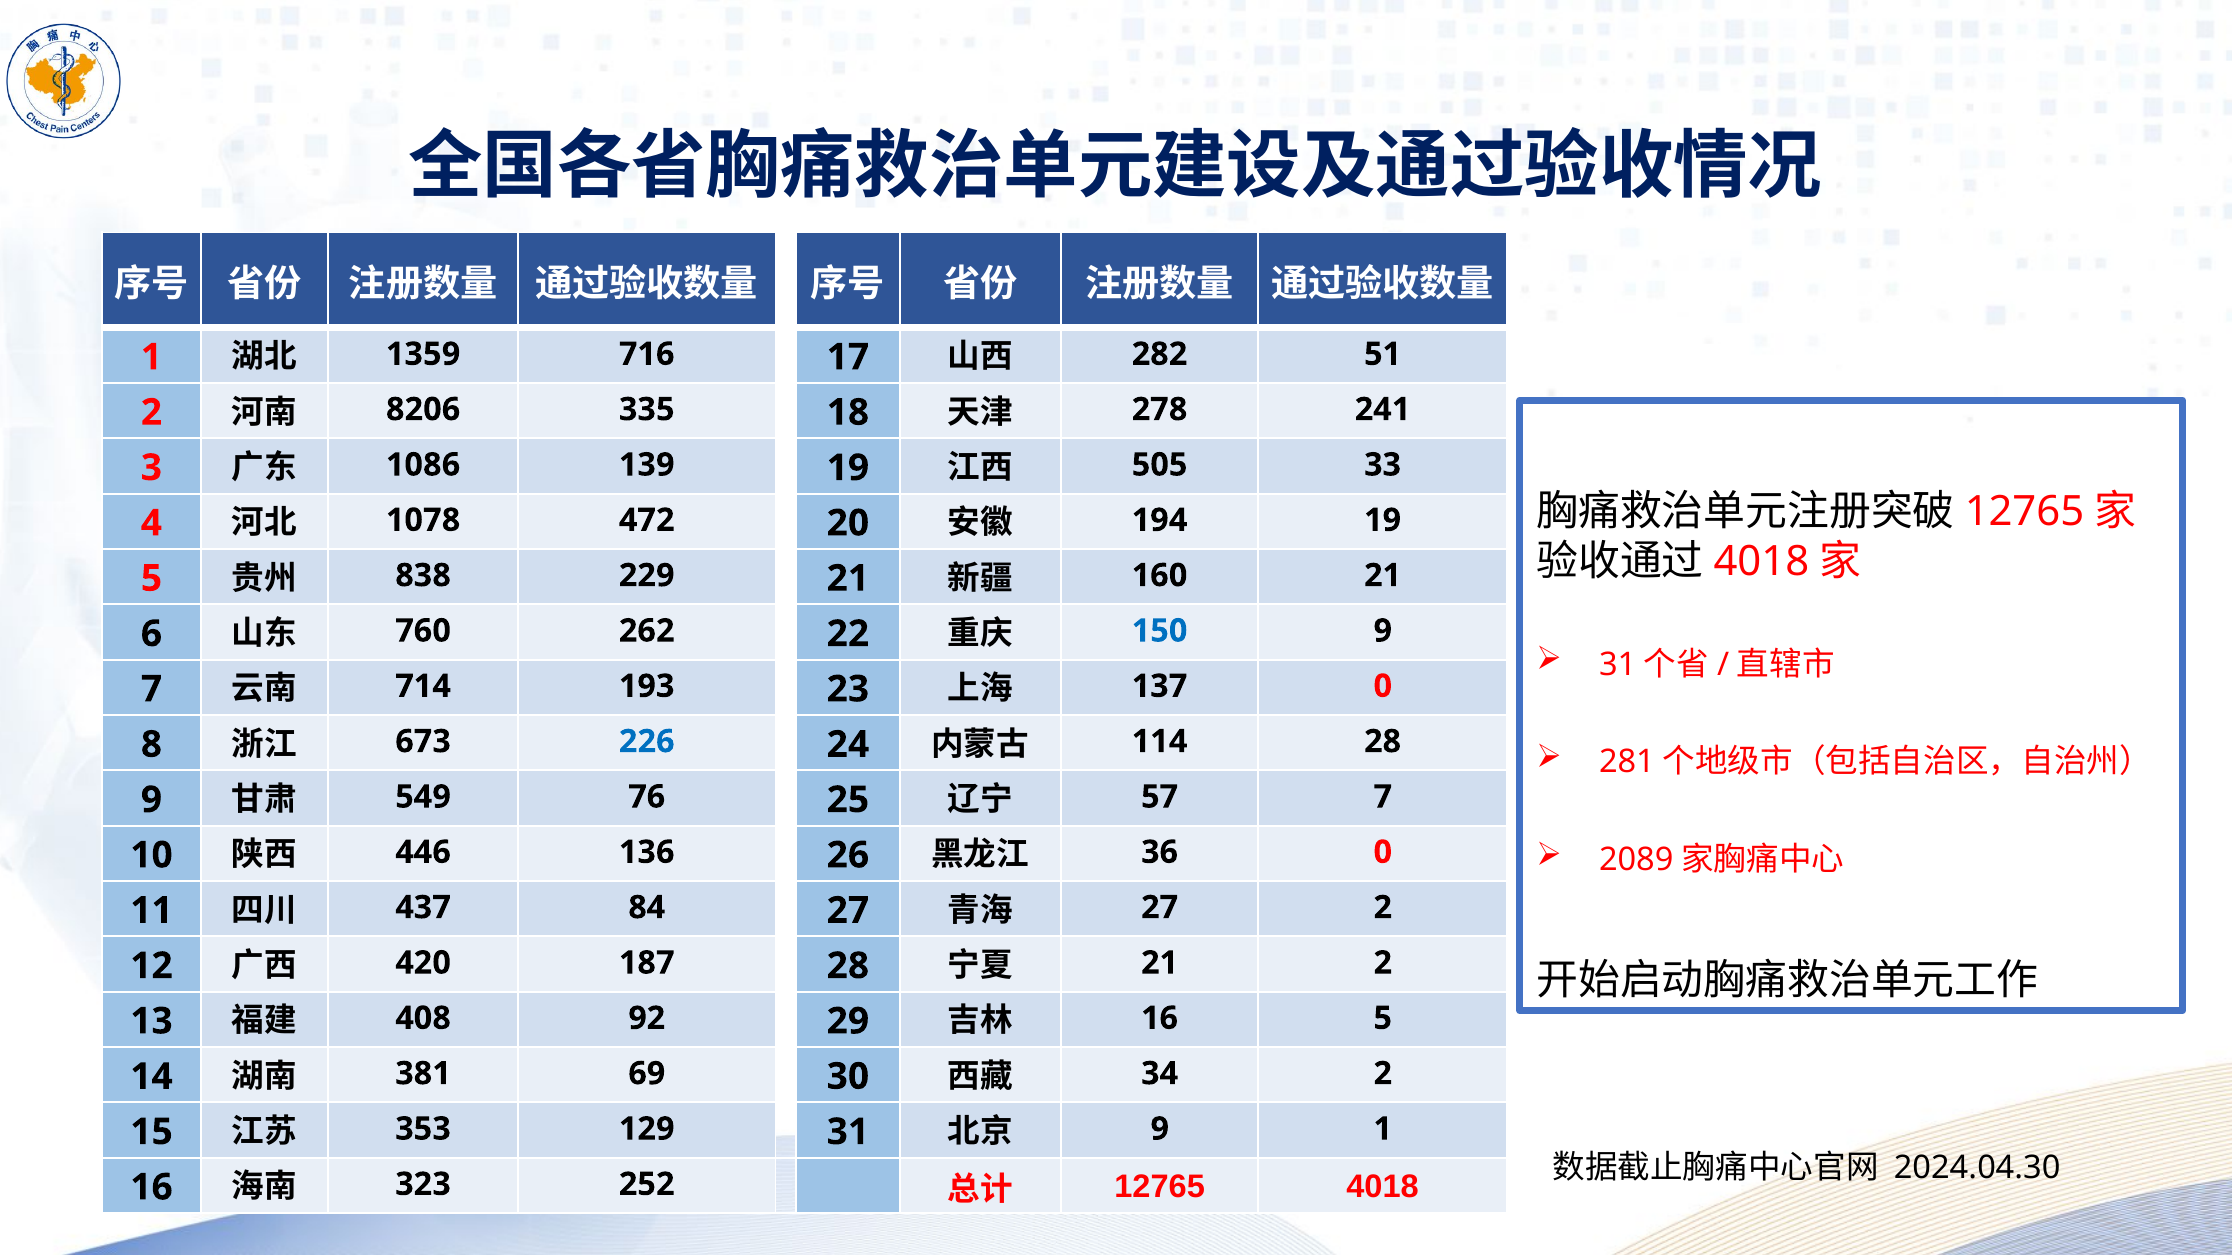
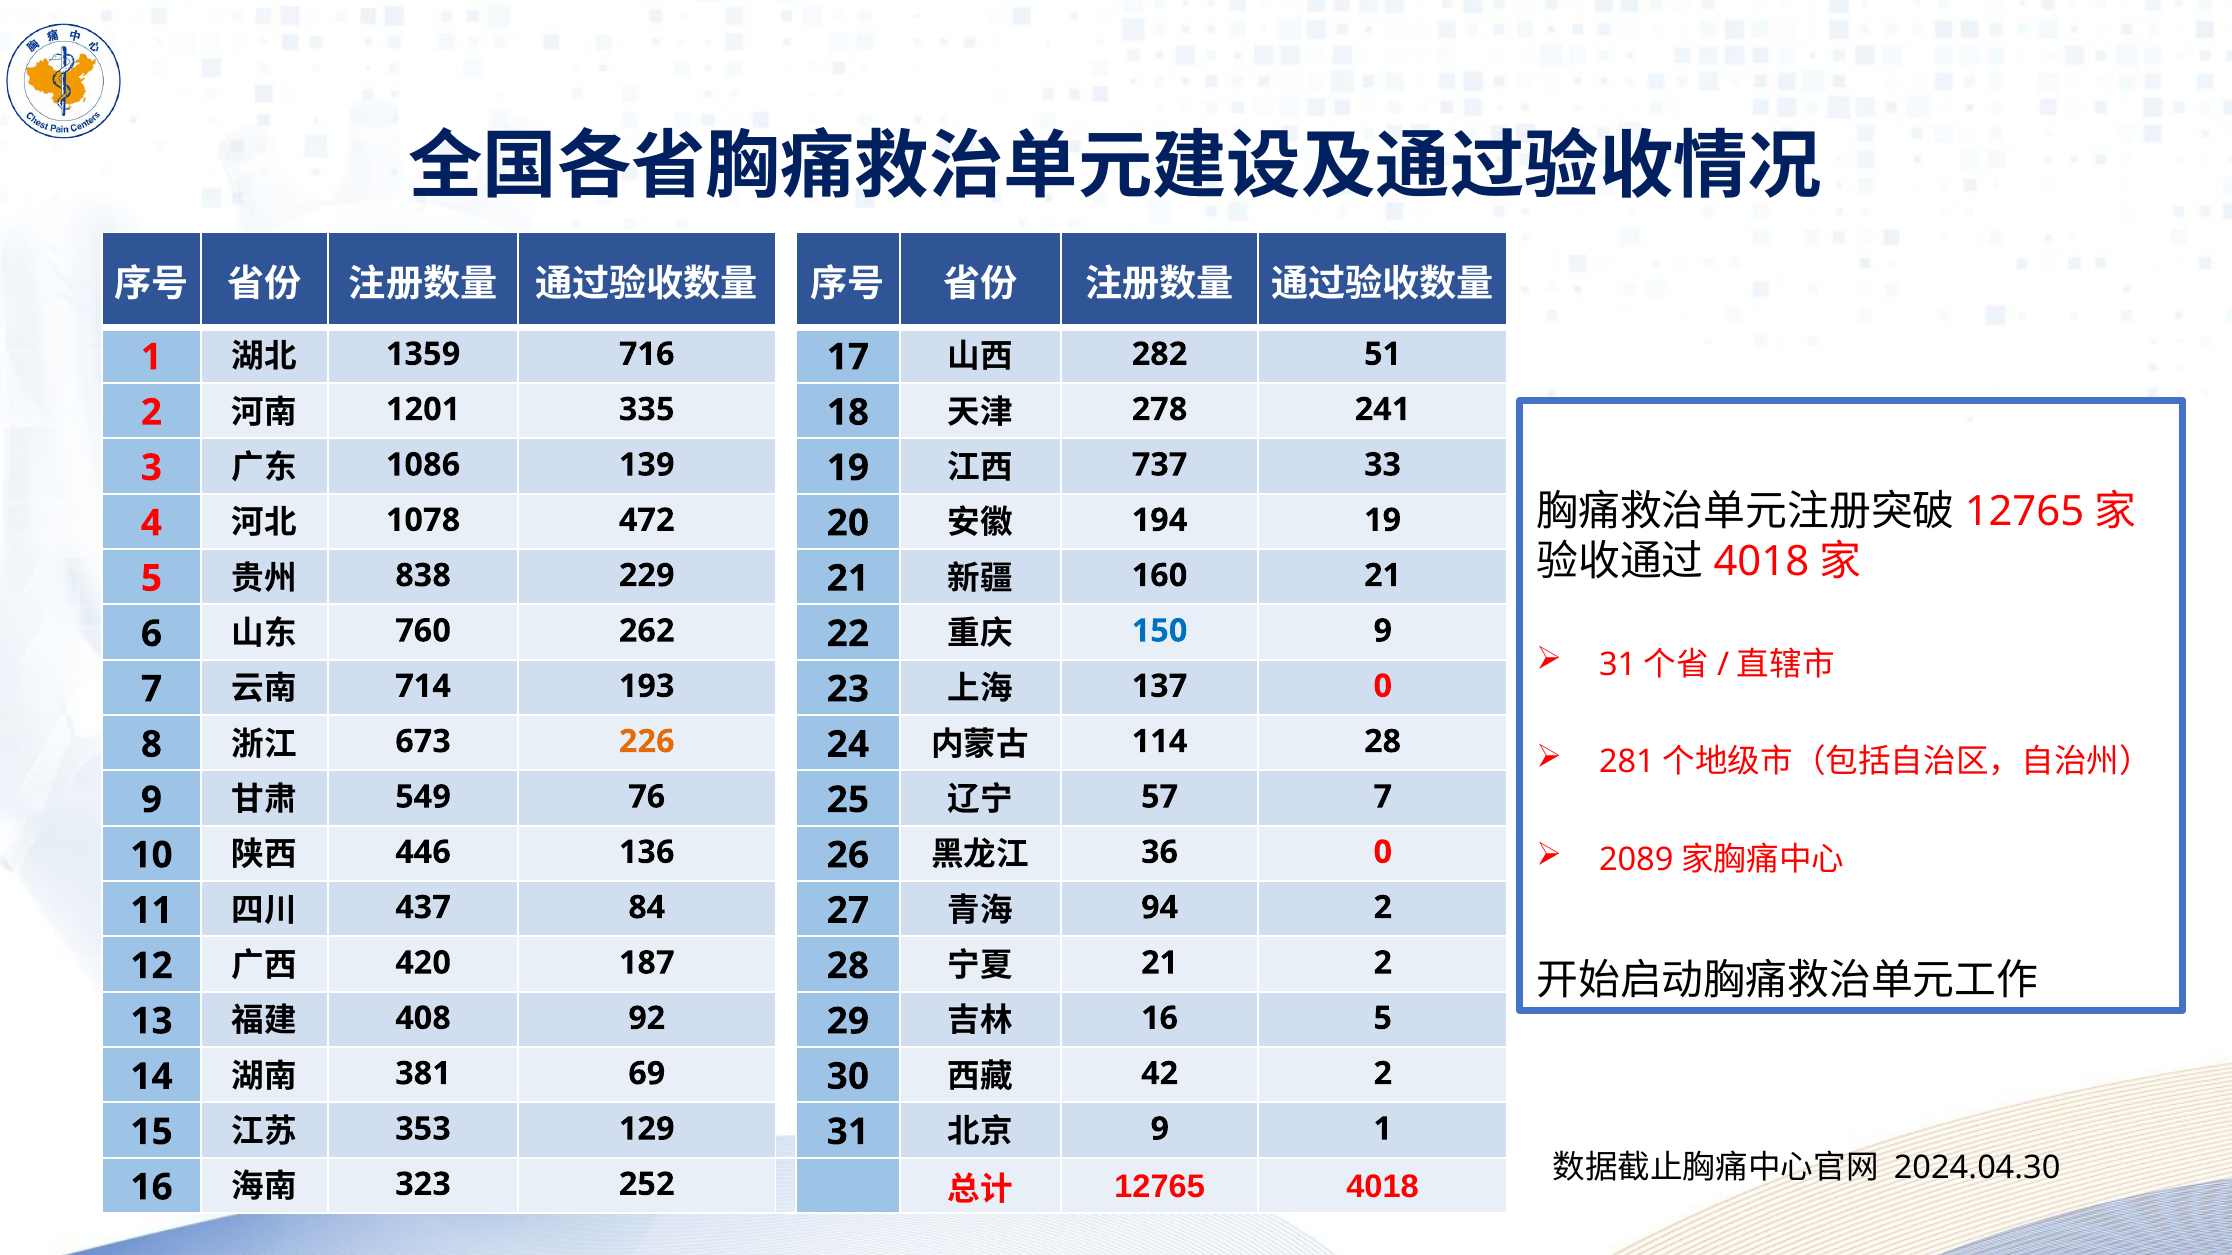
8206: 8206 -> 1201
505: 505 -> 737
226 colour: blue -> orange
27 at (1160, 908): 27 -> 94
34: 34 -> 42
